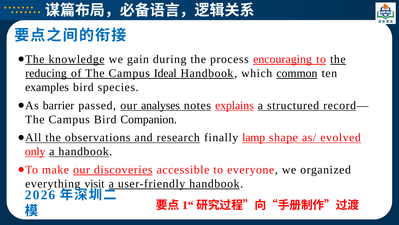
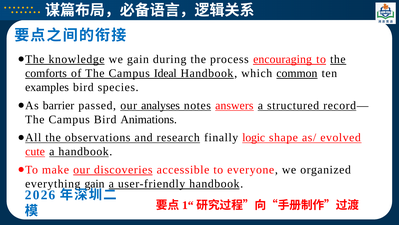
reducing: reducing -> comforts
explains: explains -> answers
Companion: Companion -> Animations
lamp: lamp -> logic
only: only -> cute
everything visit: visit -> gain
